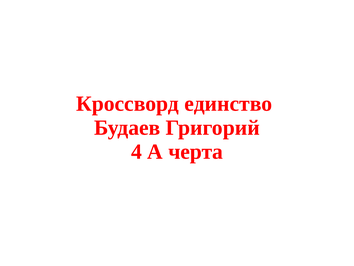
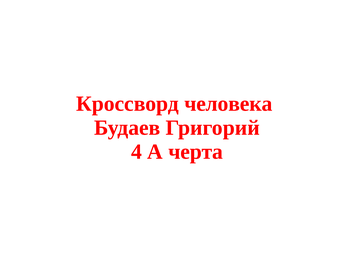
единство: единство -> человека
